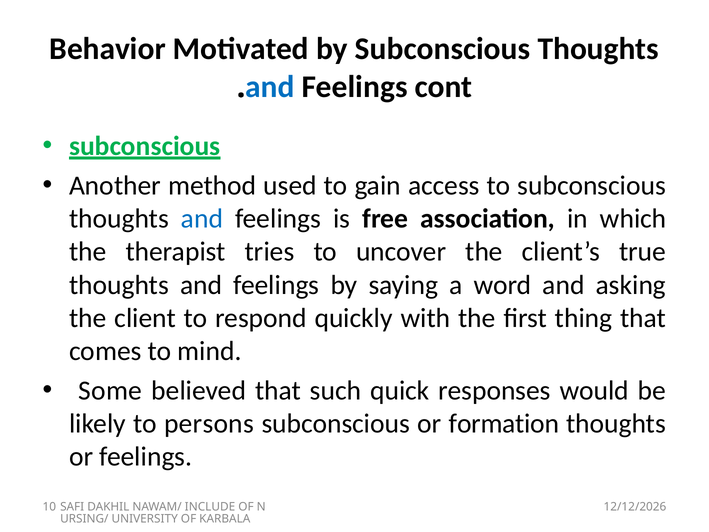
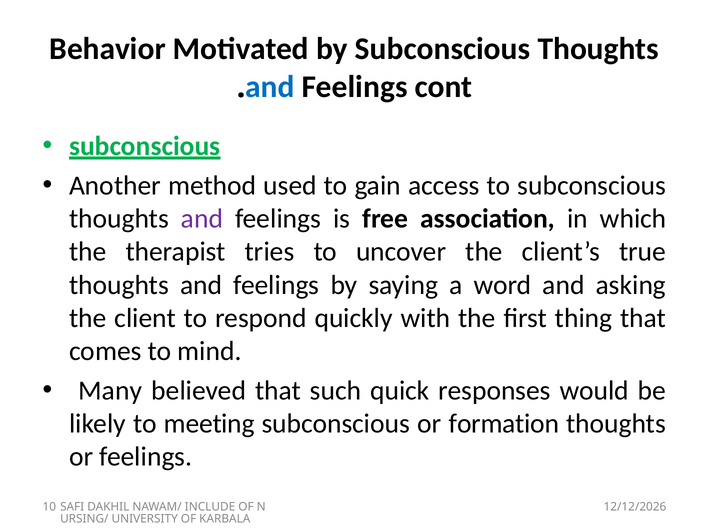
and at (202, 219) colour: blue -> purple
Some: Some -> Many
persons: persons -> meeting
